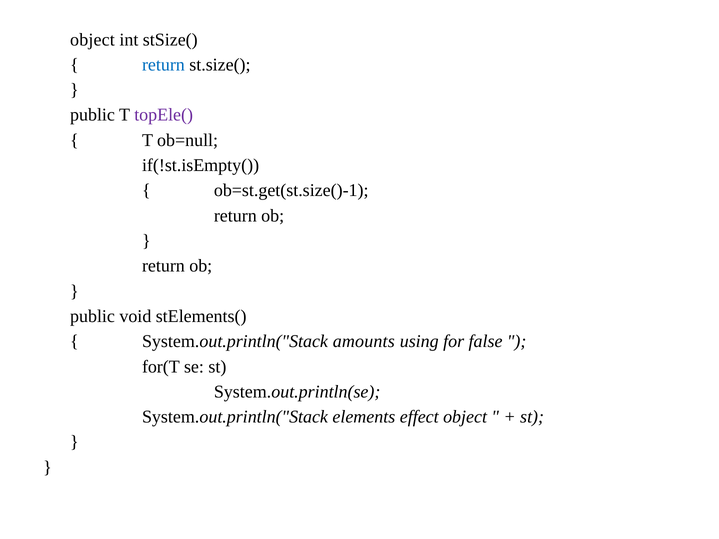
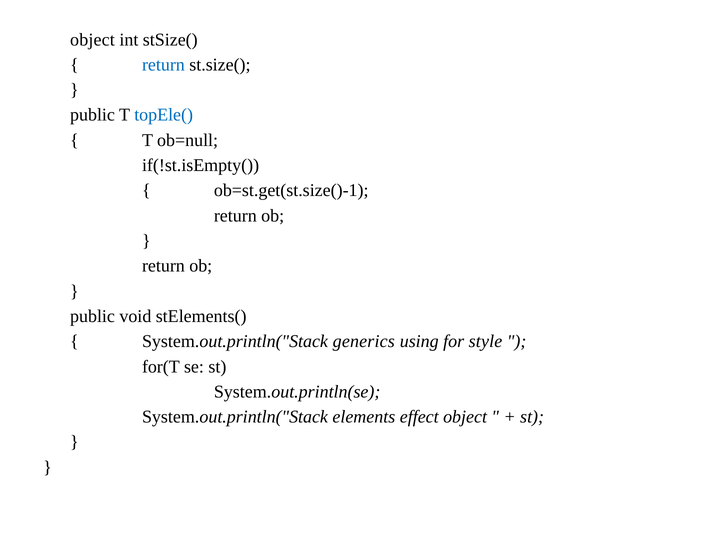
topEle( colour: purple -> blue
amounts: amounts -> generics
false: false -> style
